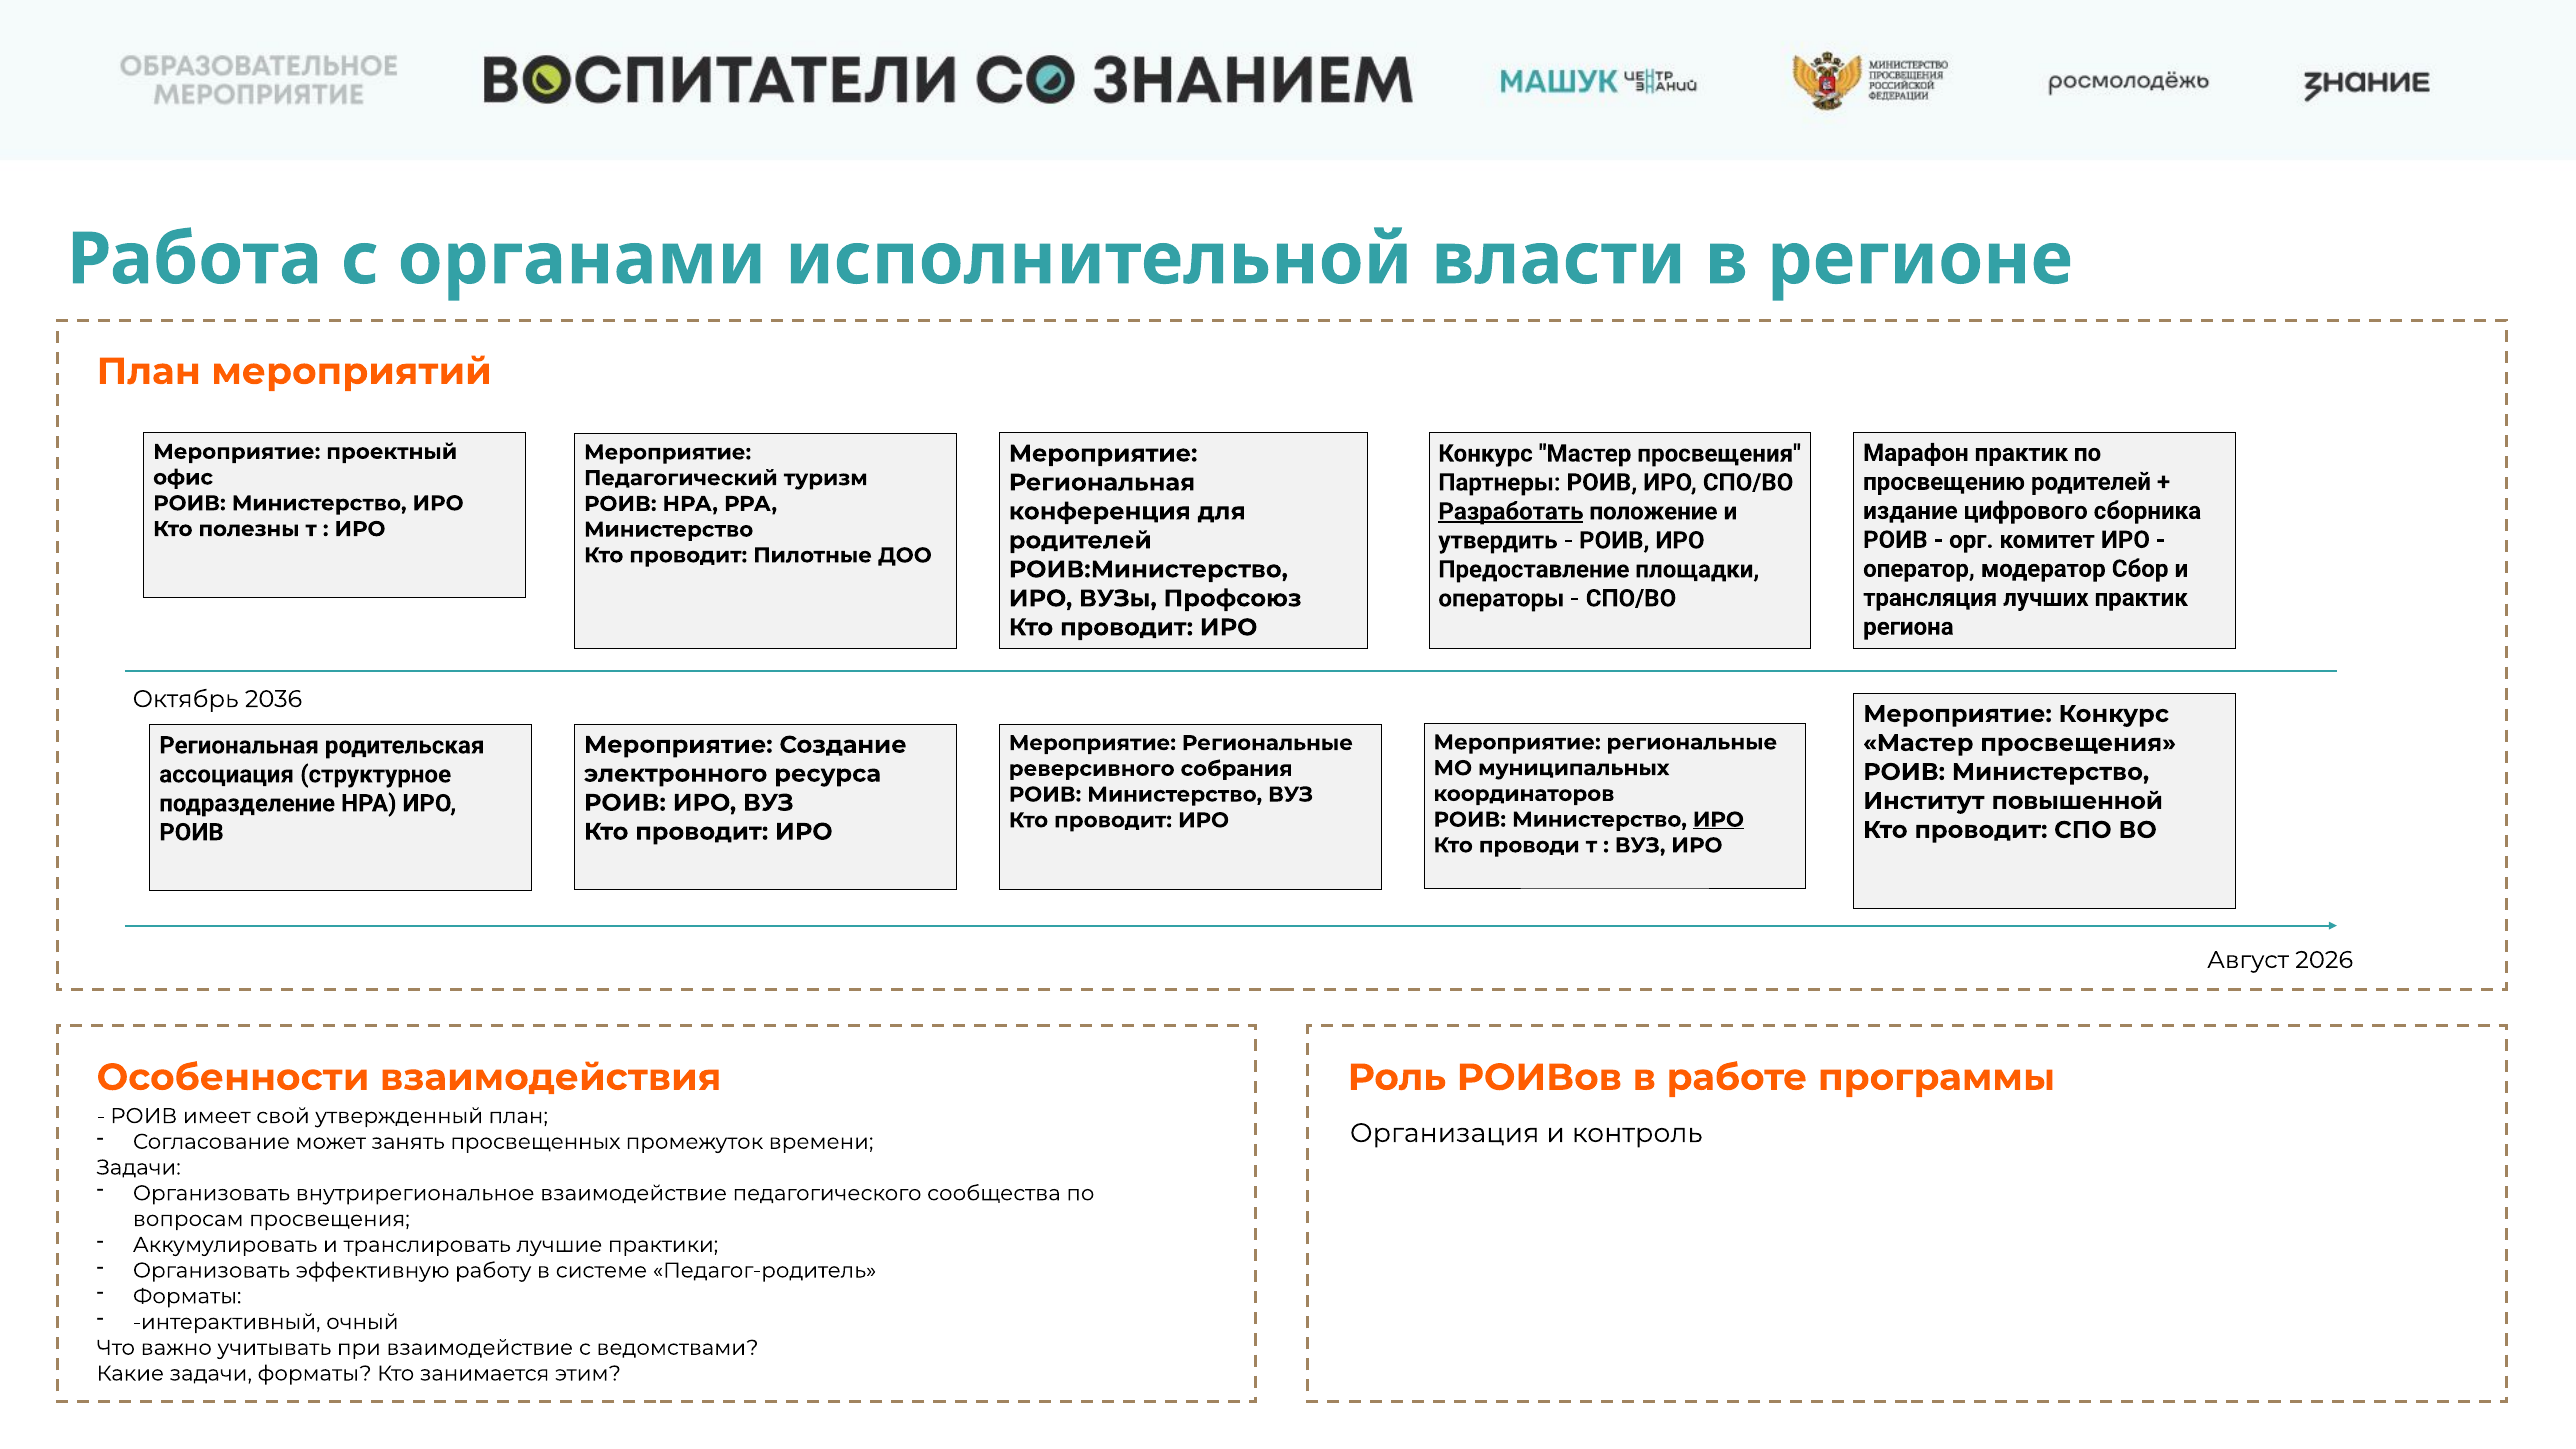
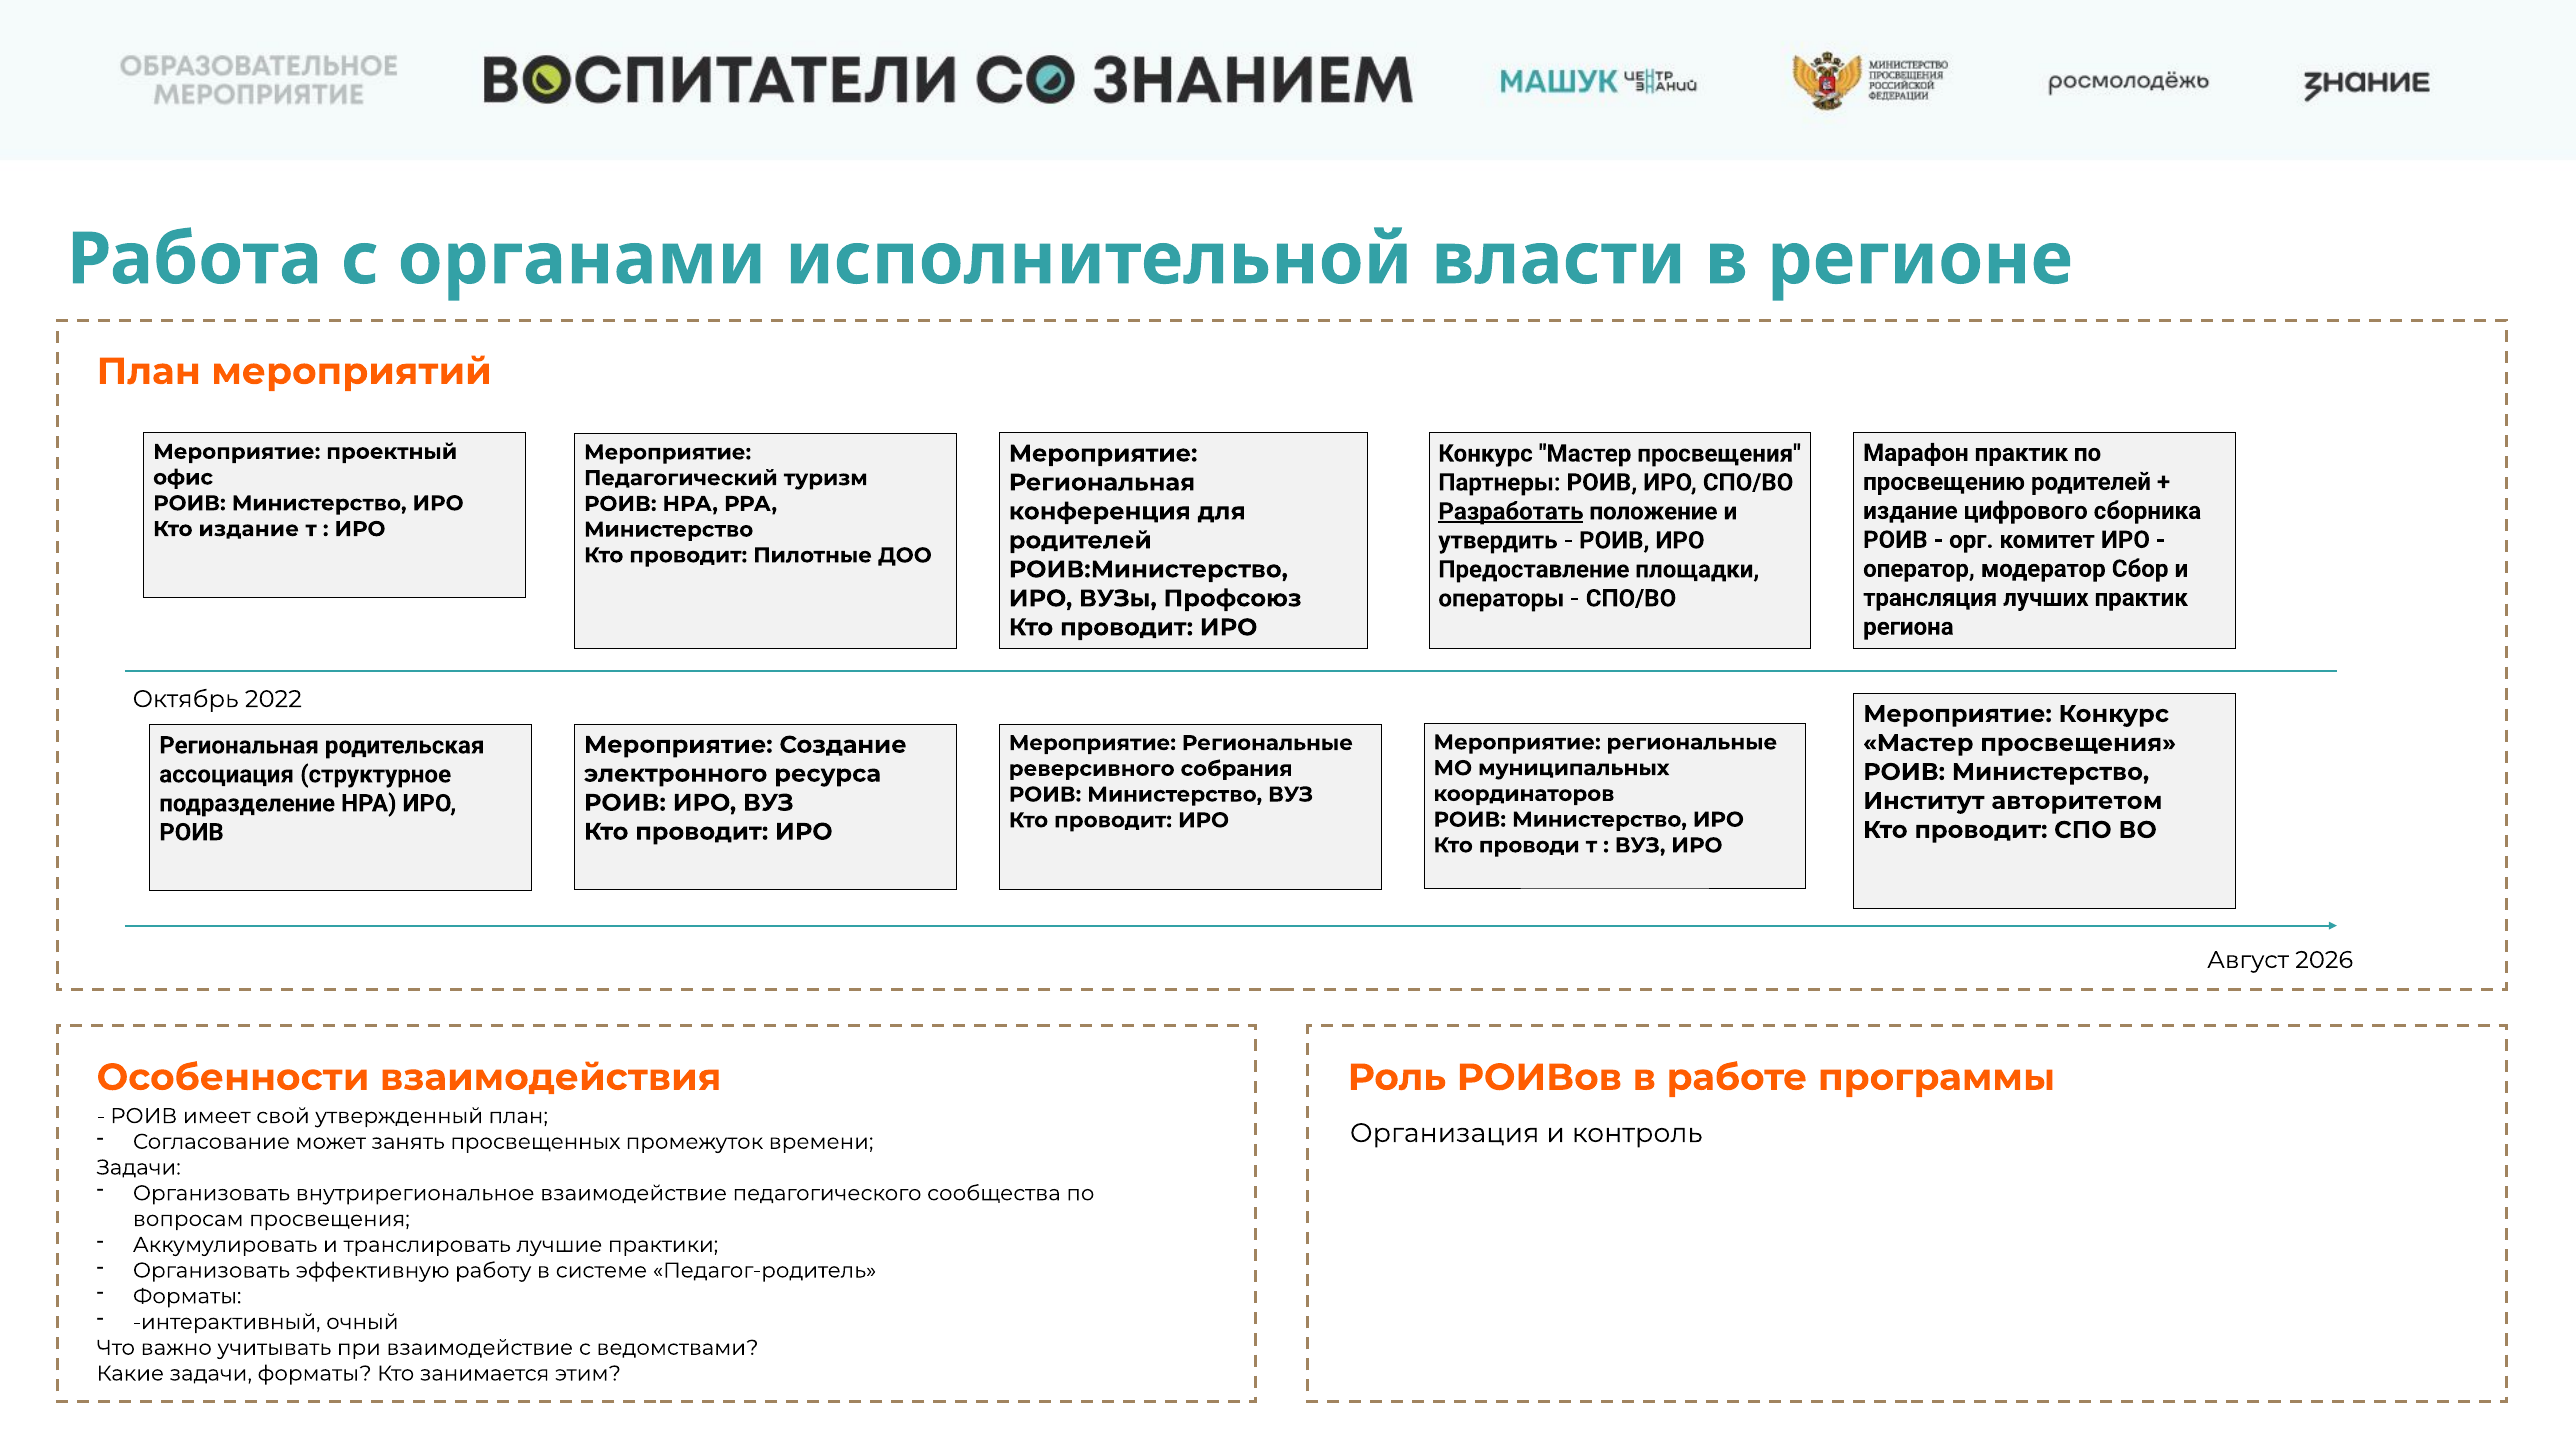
Кто полезны: полезны -> издание
2036: 2036 -> 2022
повышенной: повышенной -> авторитетом
ИРО at (1718, 820) underline: present -> none
